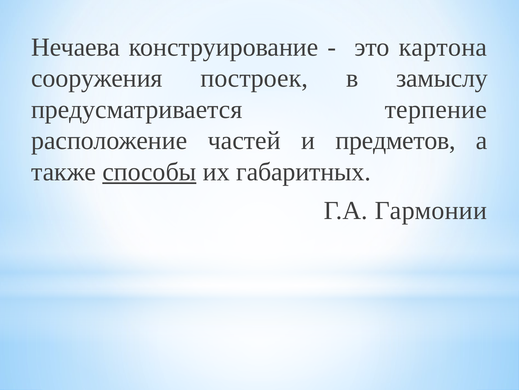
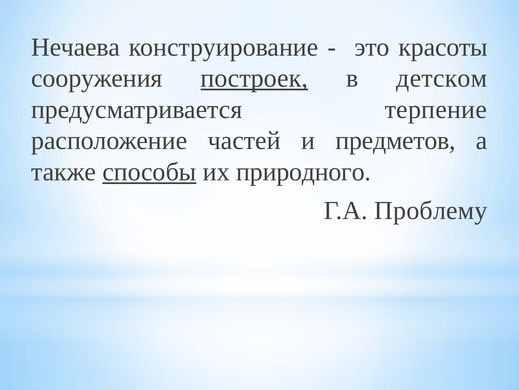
картона: картона -> красоты
построек underline: none -> present
замыслу: замыслу -> детском
габаритных: габаритных -> природного
Гармонии: Гармонии -> Проблему
